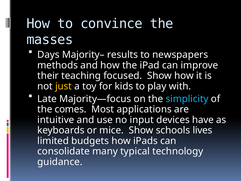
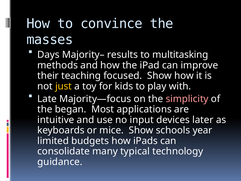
newspapers: newspapers -> multitasking
simplicity colour: light blue -> pink
comes: comes -> began
have: have -> later
lives: lives -> year
